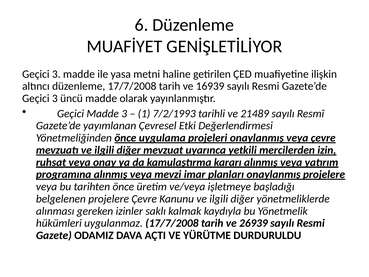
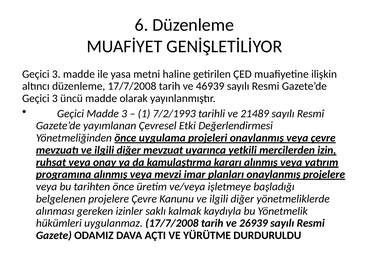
16939: 16939 -> 46939
